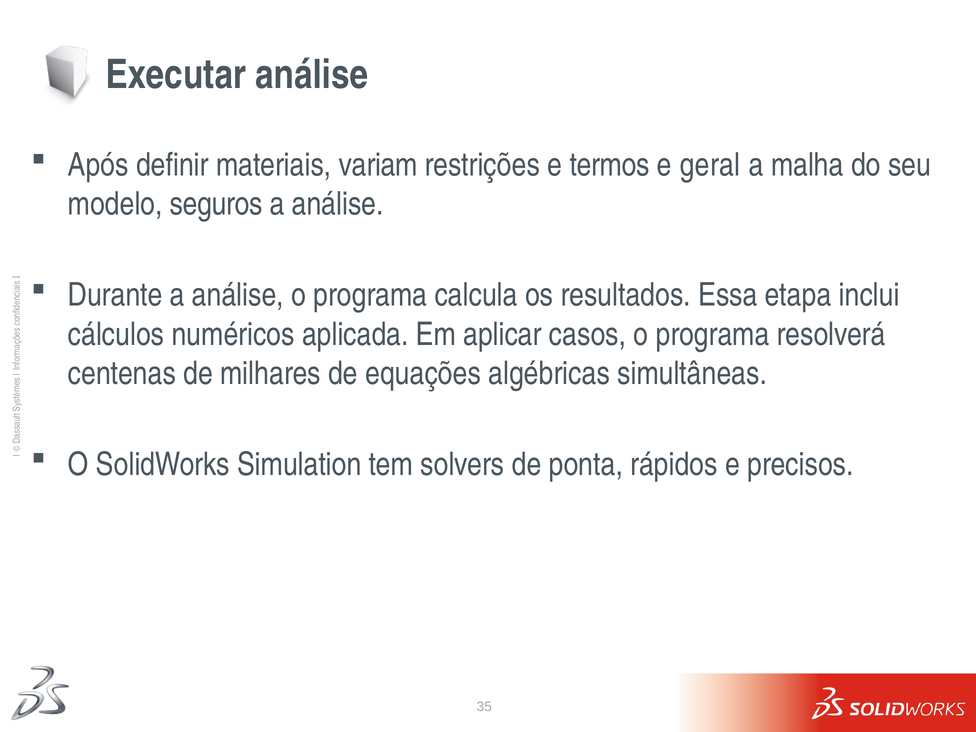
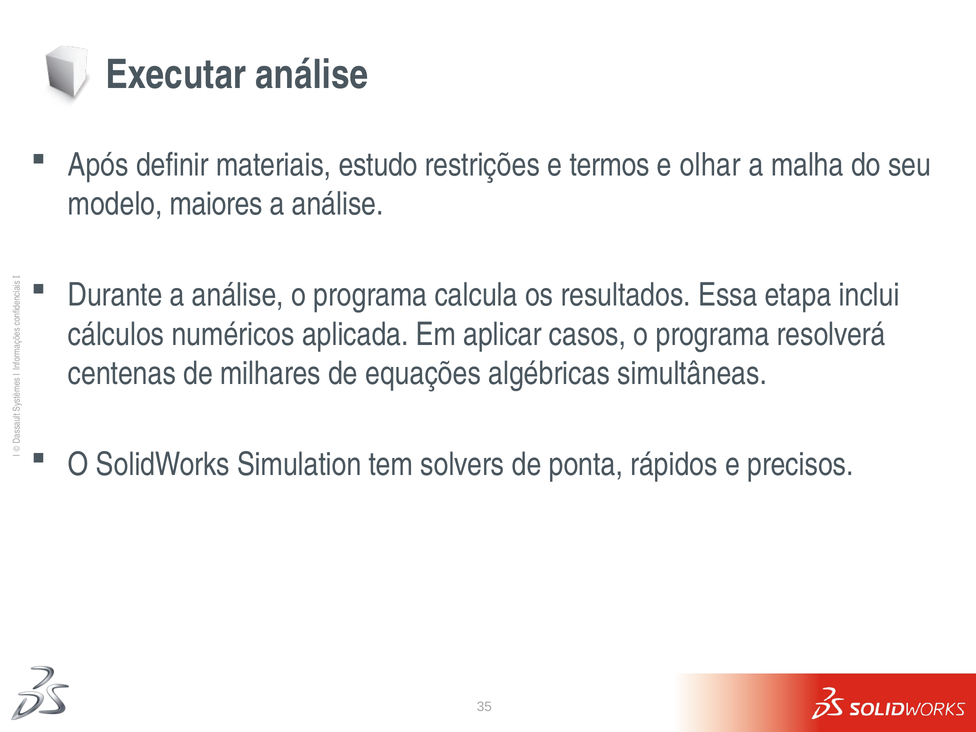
variam: variam -> estudo
geral: geral -> olhar
seguros: seguros -> maiores
